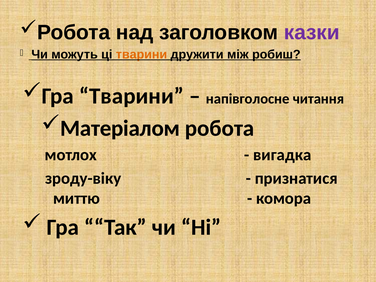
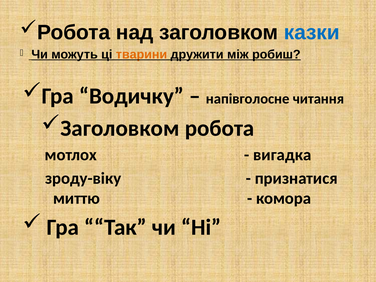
казки colour: purple -> blue
Гра Тварини: Тварини -> Водичку
Матеріалом at (120, 128): Матеріалом -> Заголовком
